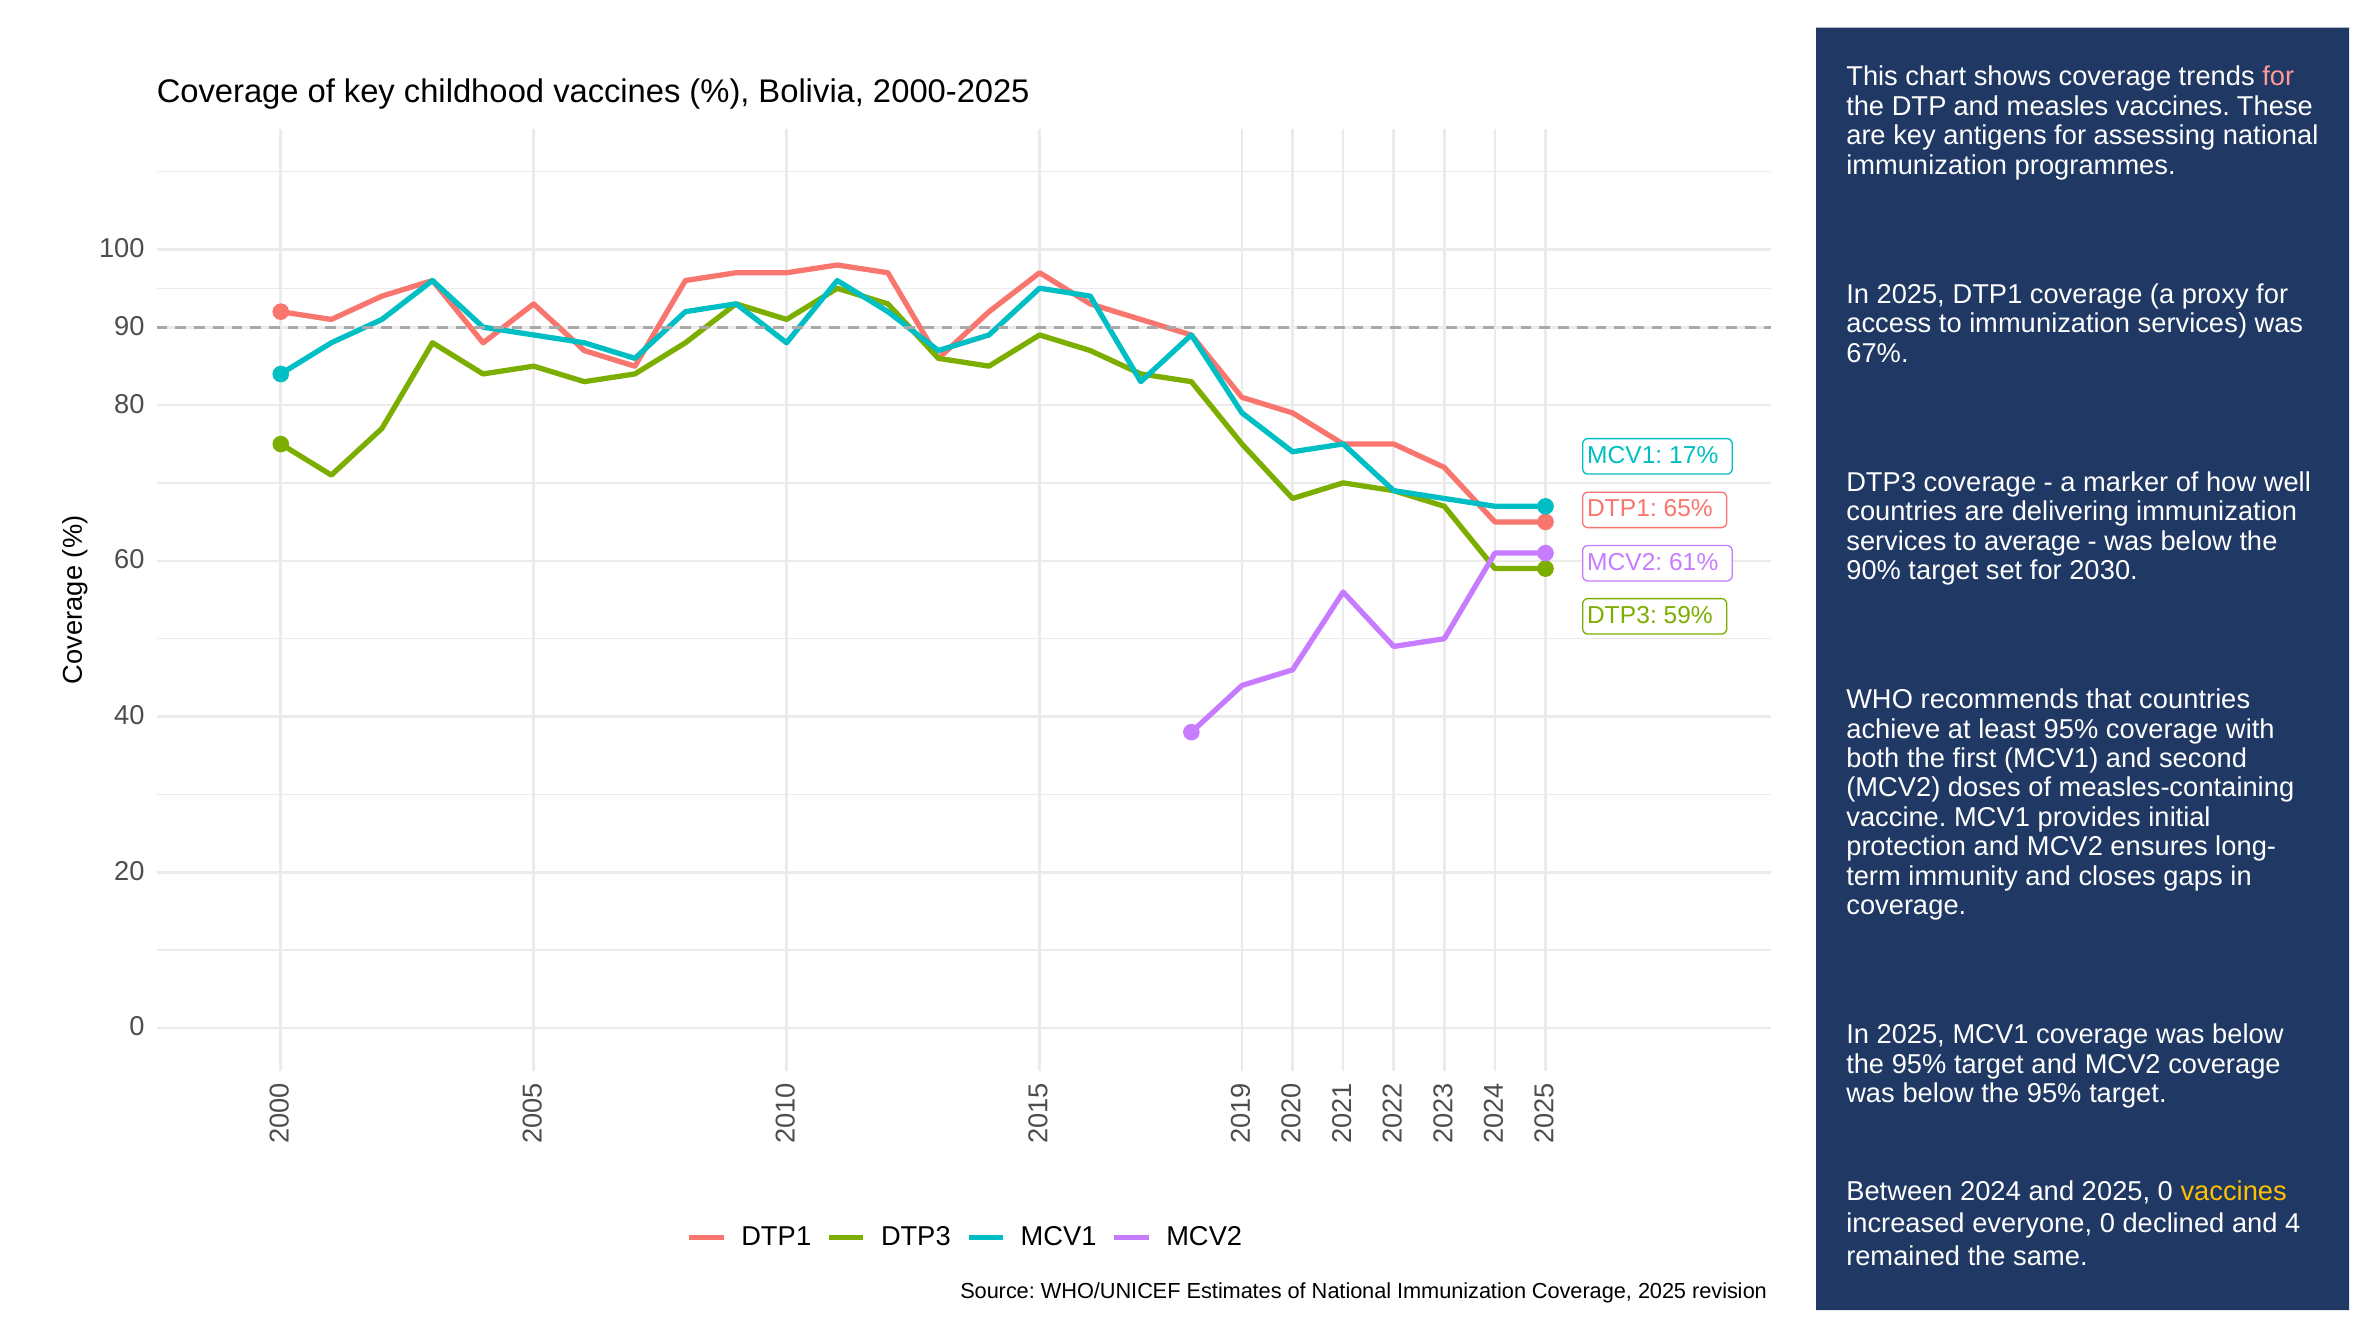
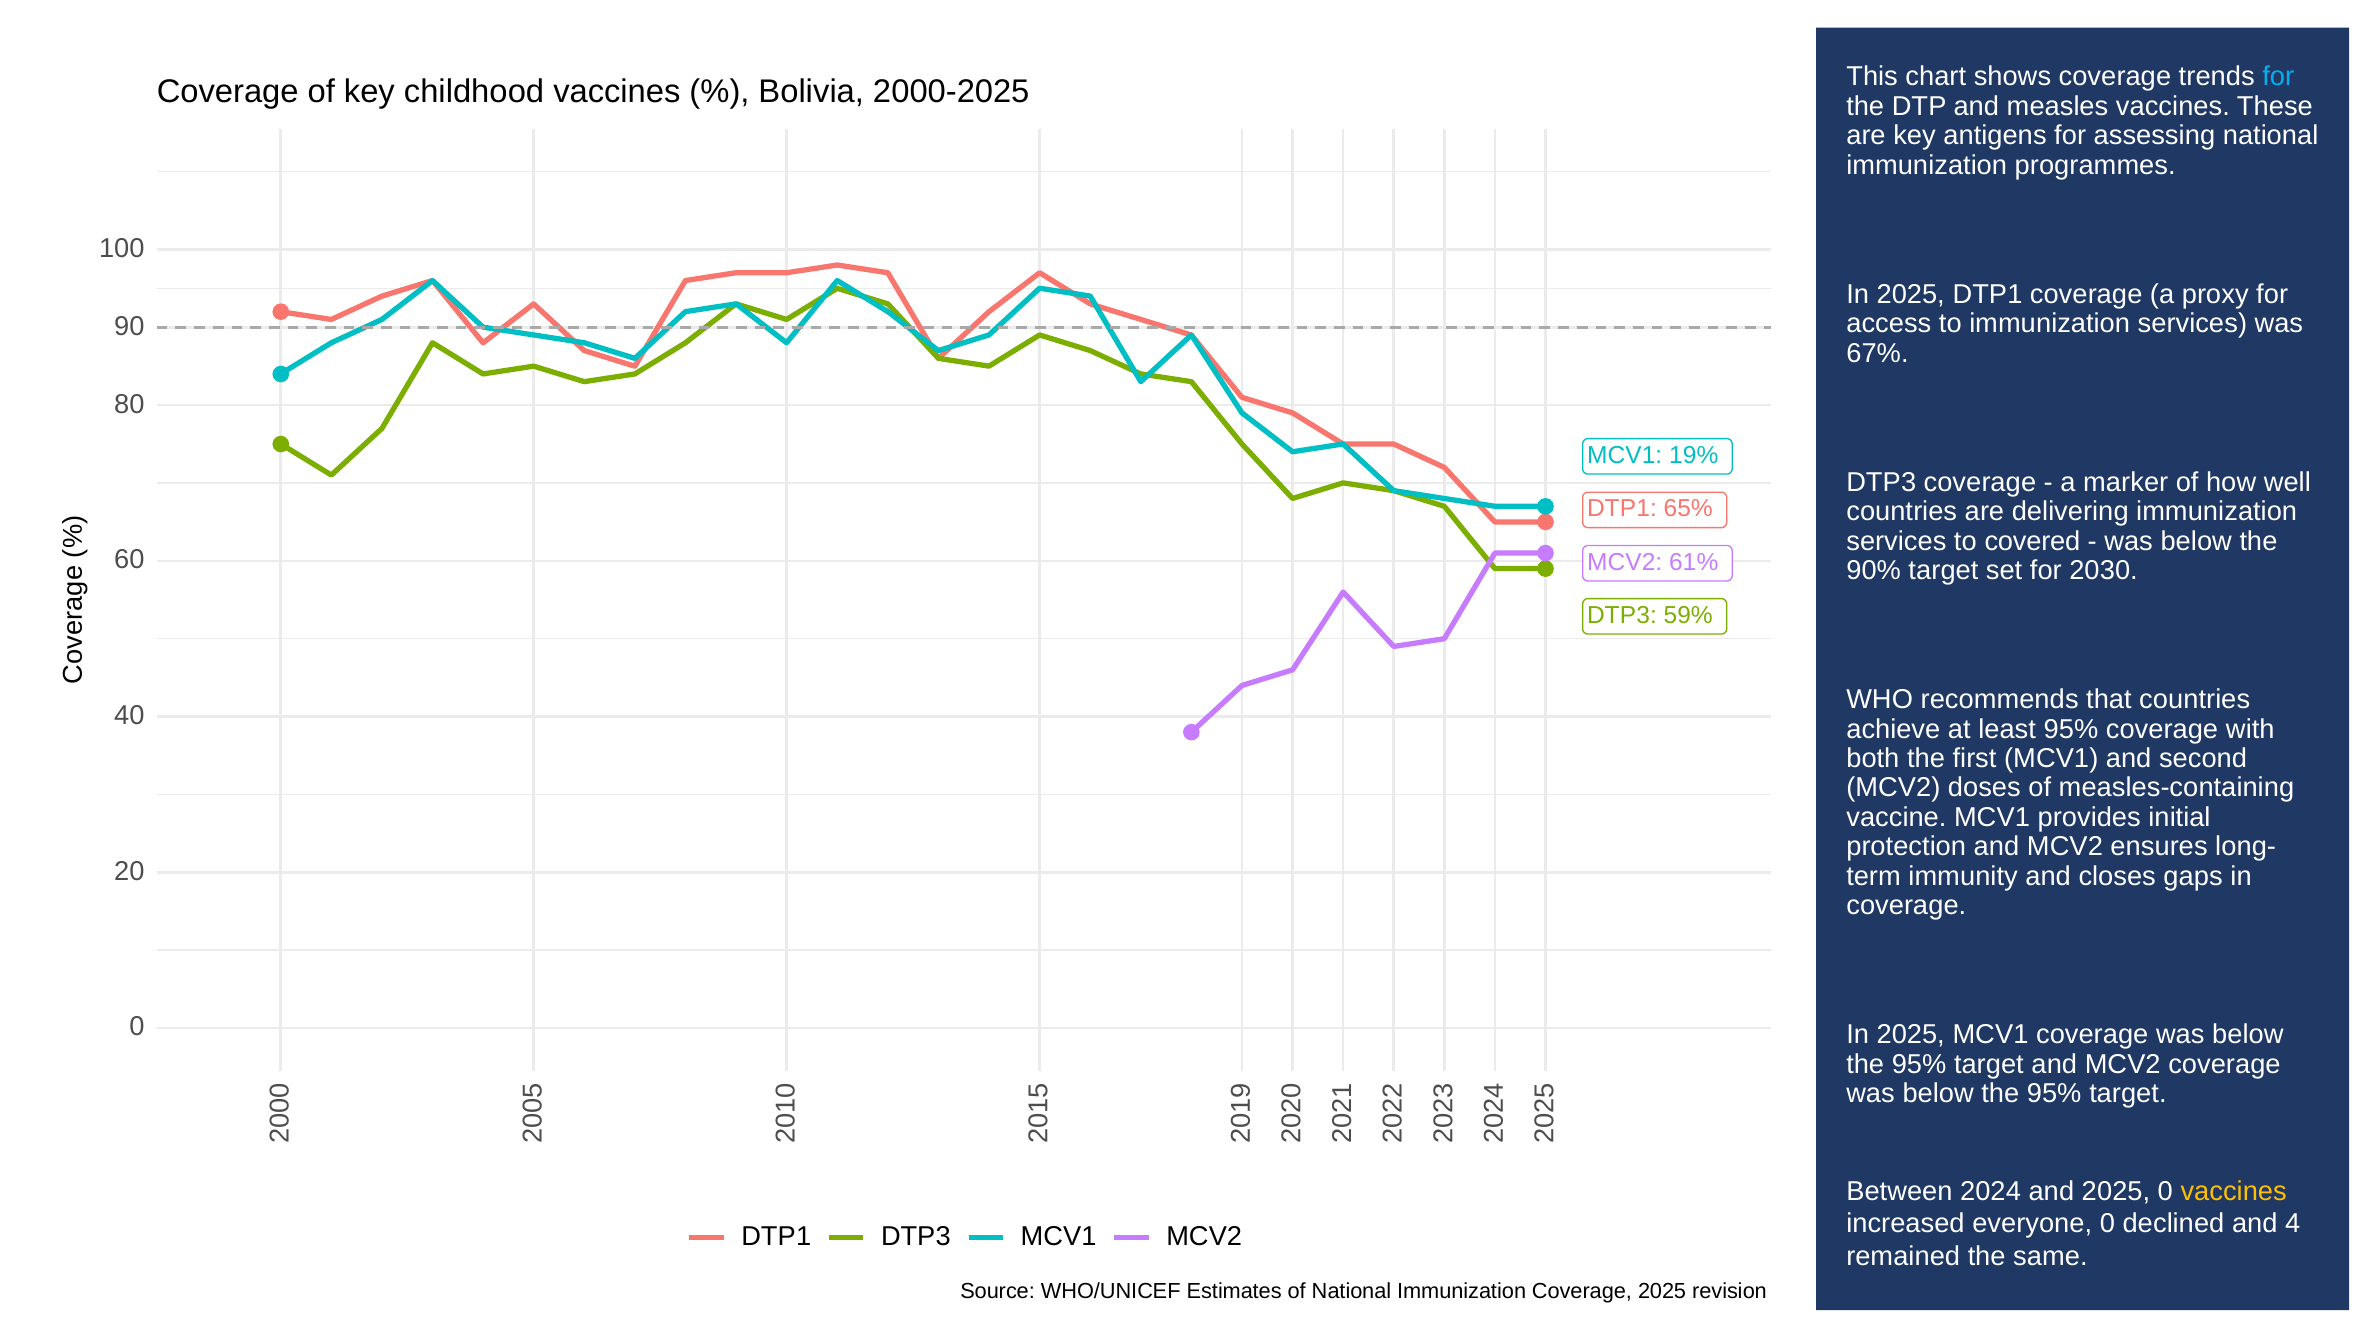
for at (2278, 77) colour: pink -> light blue
17%: 17% -> 19%
average: average -> covered
